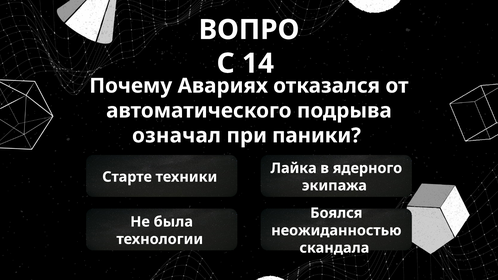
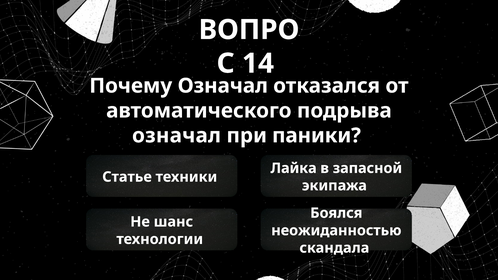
Почему Авариях: Авариях -> Означал
ядерного: ядерного -> запасной
Старте: Старте -> Статье
была: была -> шанс
